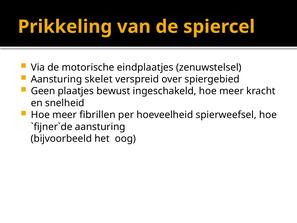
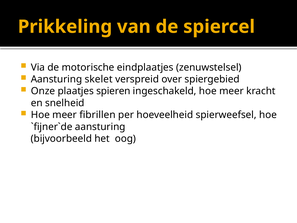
Geen: Geen -> Onze
bewust: bewust -> spieren
